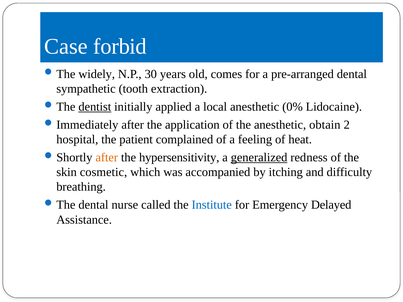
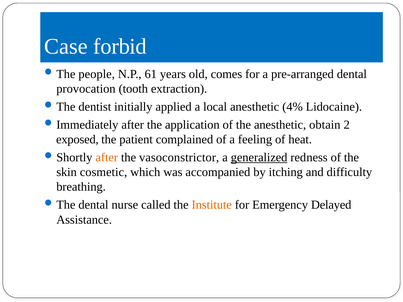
widely: widely -> people
30: 30 -> 61
sympathetic: sympathetic -> provocation
dentist underline: present -> none
0%: 0% -> 4%
hospital: hospital -> exposed
hypersensitivity: hypersensitivity -> vasoconstrictor
Institute colour: blue -> orange
